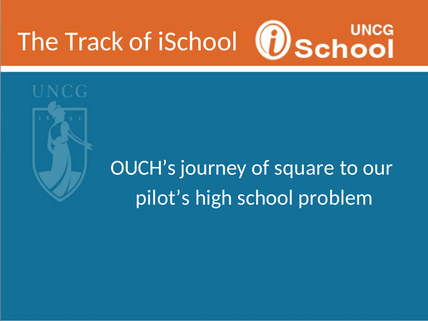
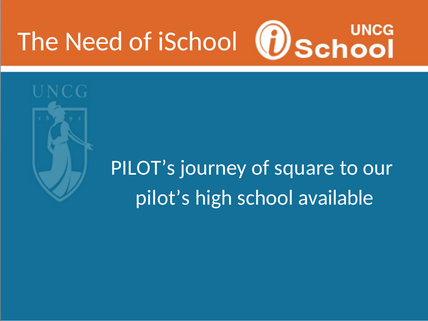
Track: Track -> Need
OUCH’s at (143, 168): OUCH’s -> PILOT’s
problem: problem -> available
